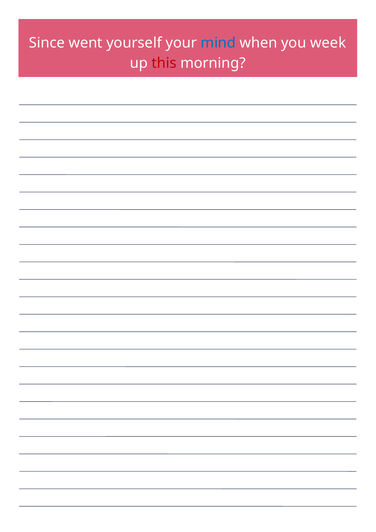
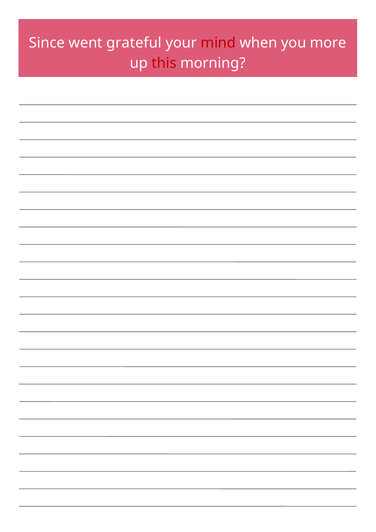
yourself: yourself -> grateful
mind colour: blue -> red
week: week -> more
